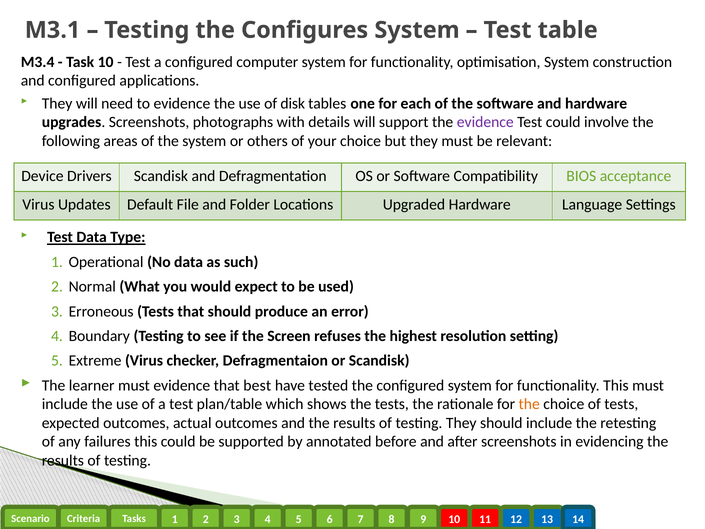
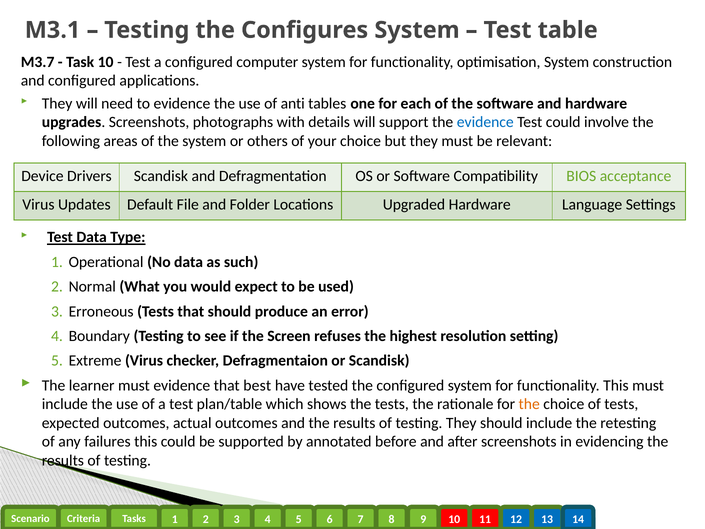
M3.4: M3.4 -> M3.7
disk: disk -> anti
evidence at (485, 122) colour: purple -> blue
